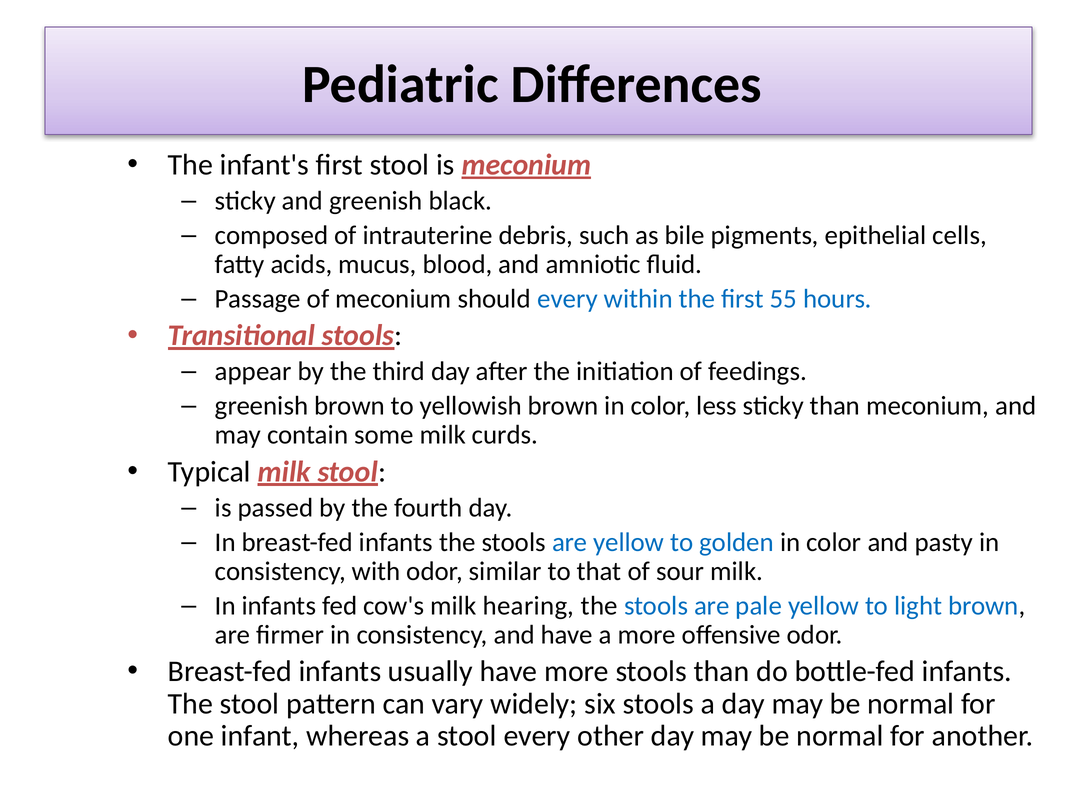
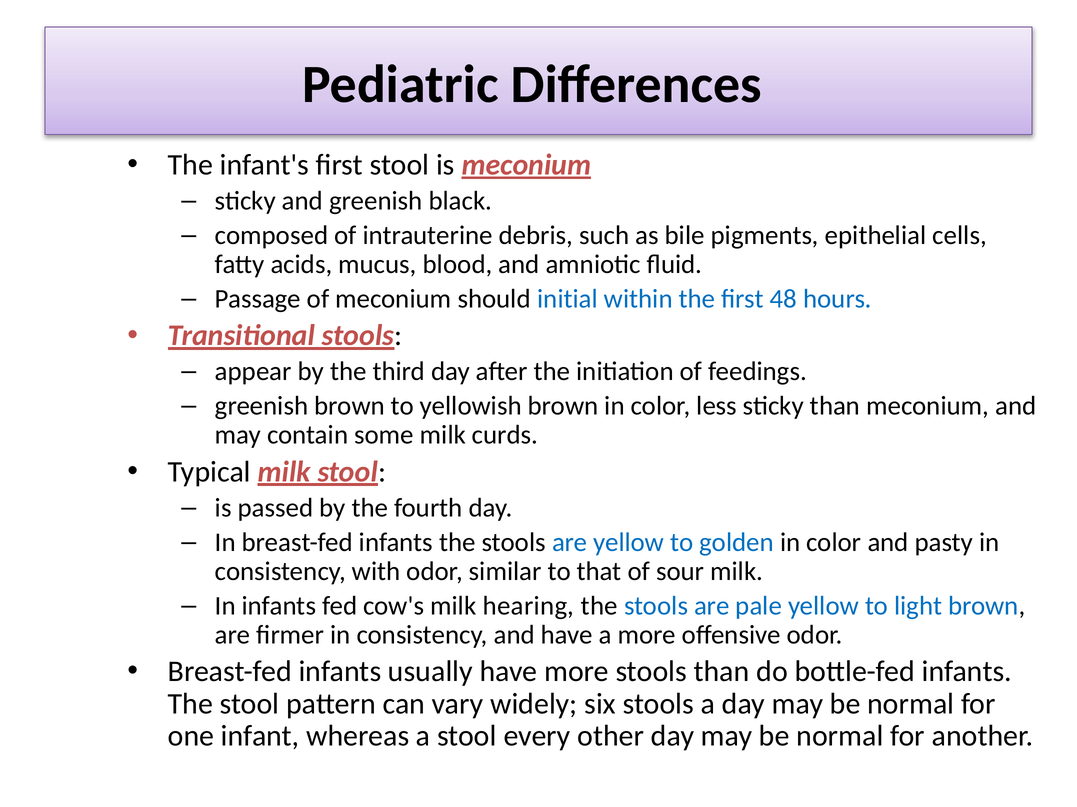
should every: every -> initial
55: 55 -> 48
